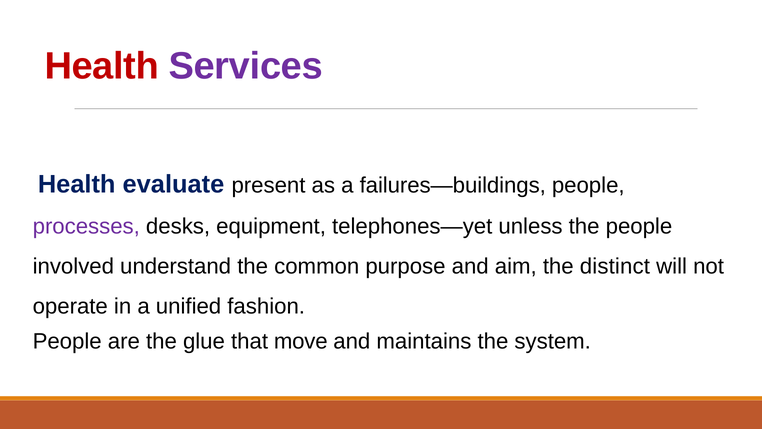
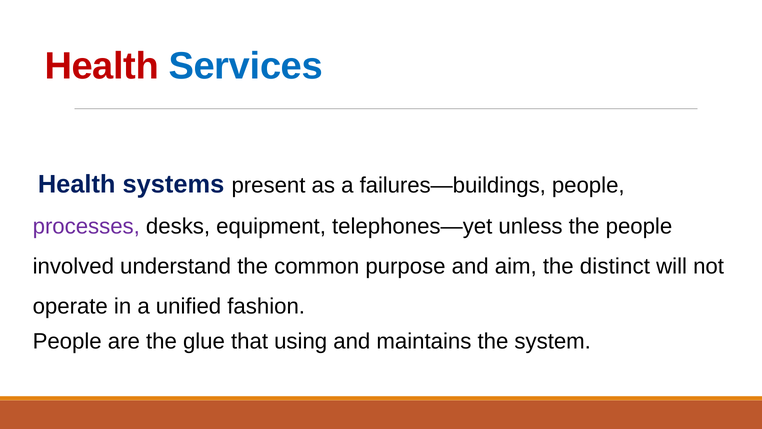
Services colour: purple -> blue
evaluate: evaluate -> systems
move: move -> using
